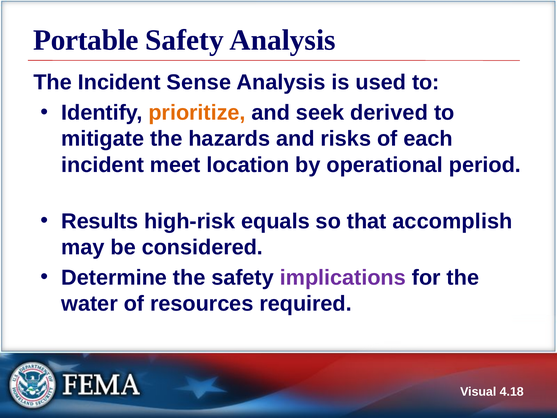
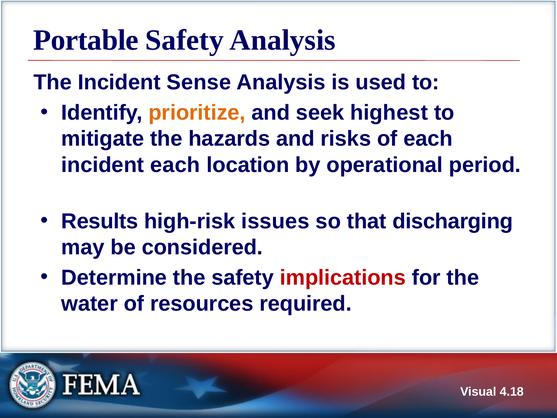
derived: derived -> highest
incident meet: meet -> each
equals: equals -> issues
accomplish: accomplish -> discharging
implications colour: purple -> red
